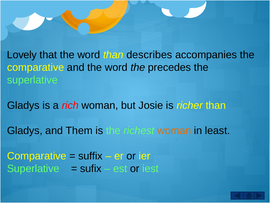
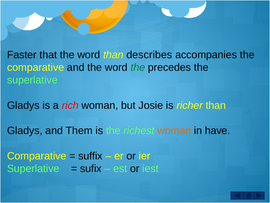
Lovely: Lovely -> Faster
the at (138, 67) colour: black -> green
least: least -> have
